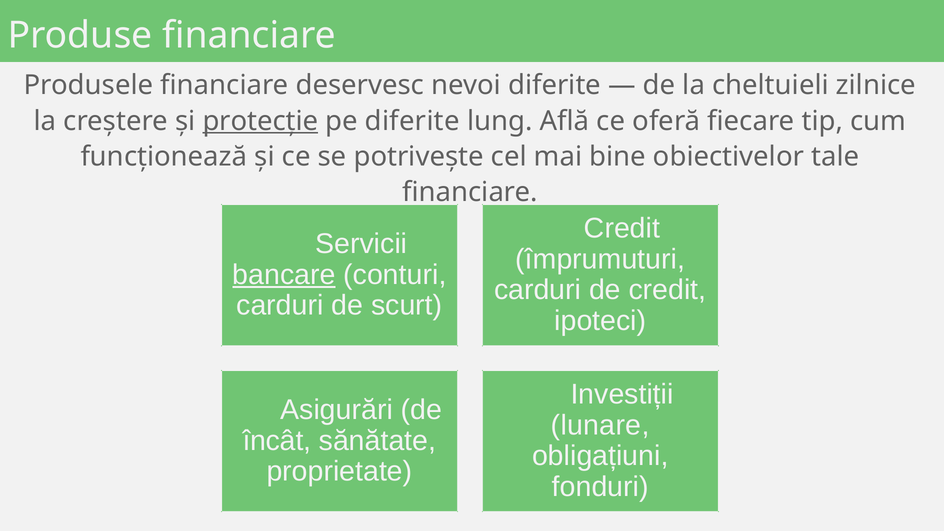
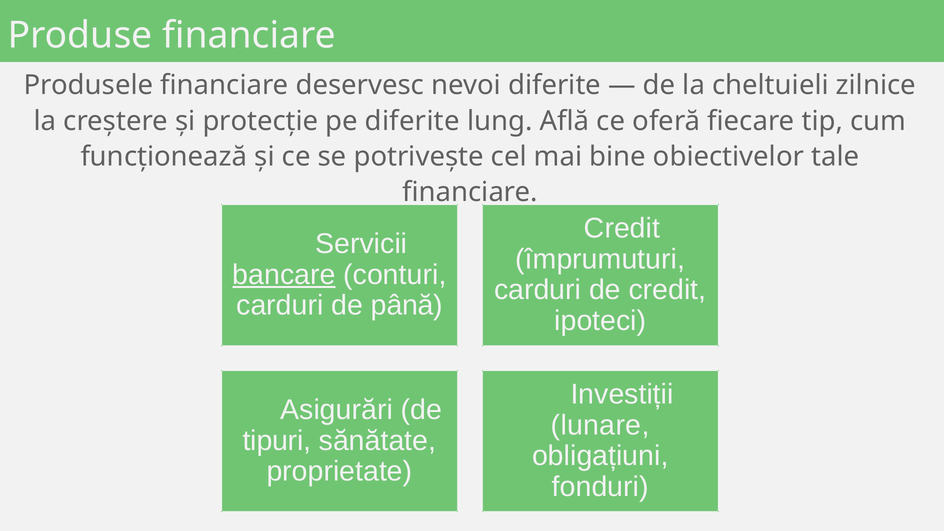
protecție underline: present -> none
scurt: scurt -> până
încât: încât -> tipuri
